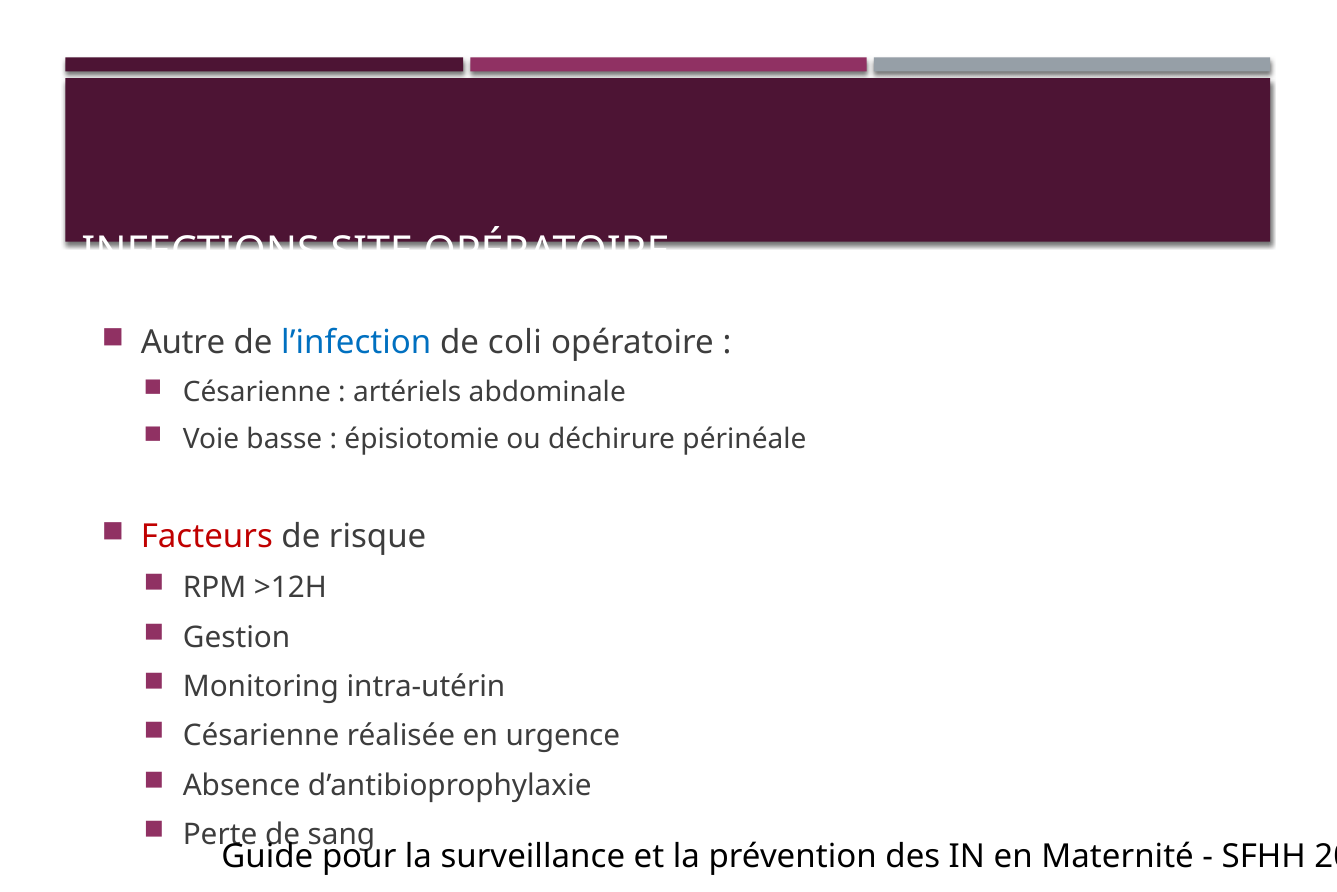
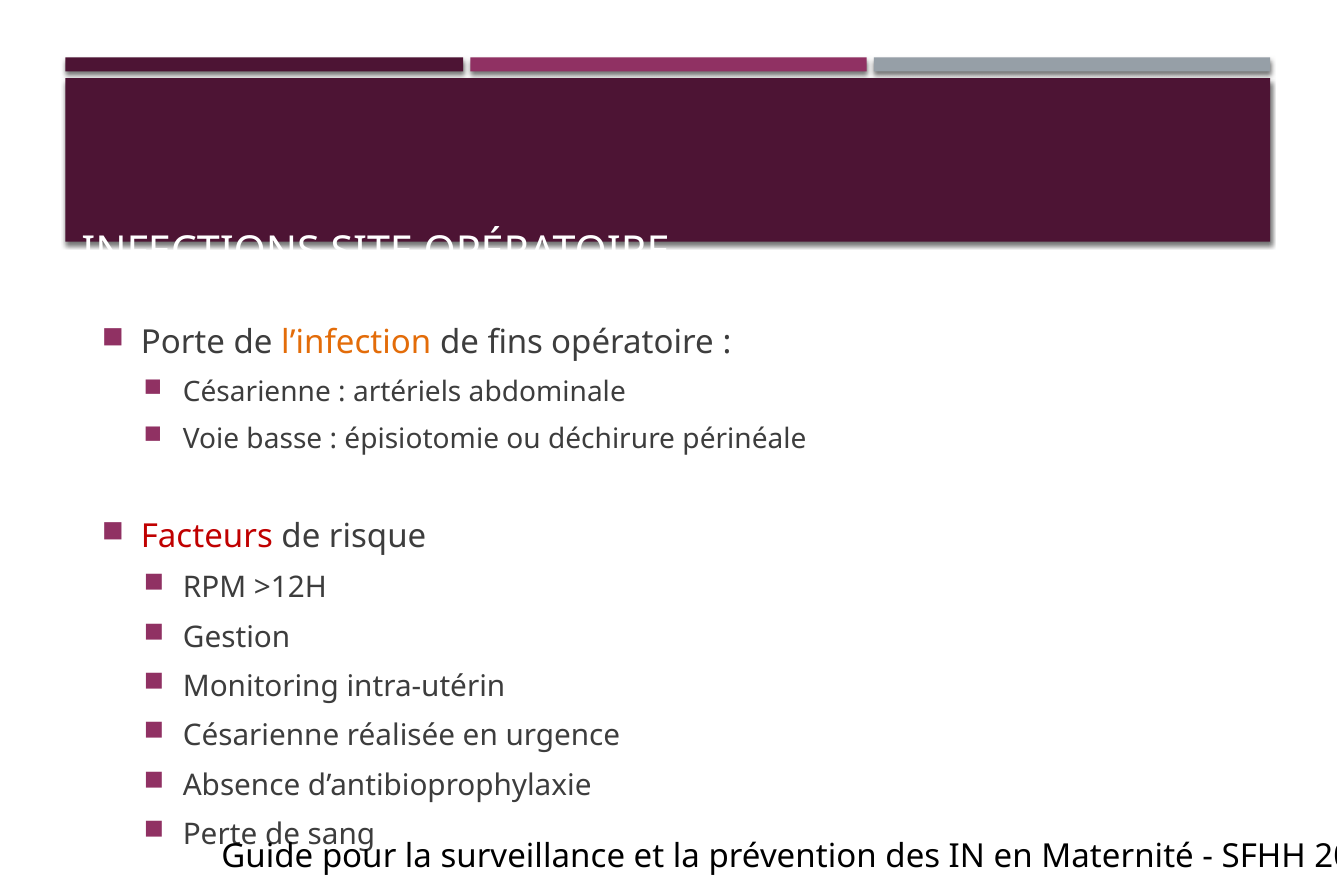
Autre: Autre -> Porte
l’infection colour: blue -> orange
coli: coli -> fins
